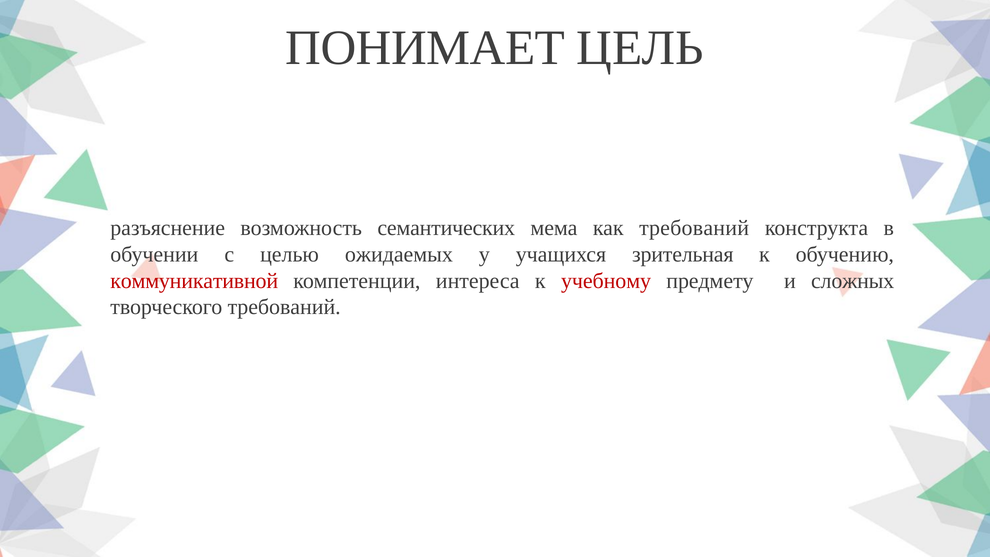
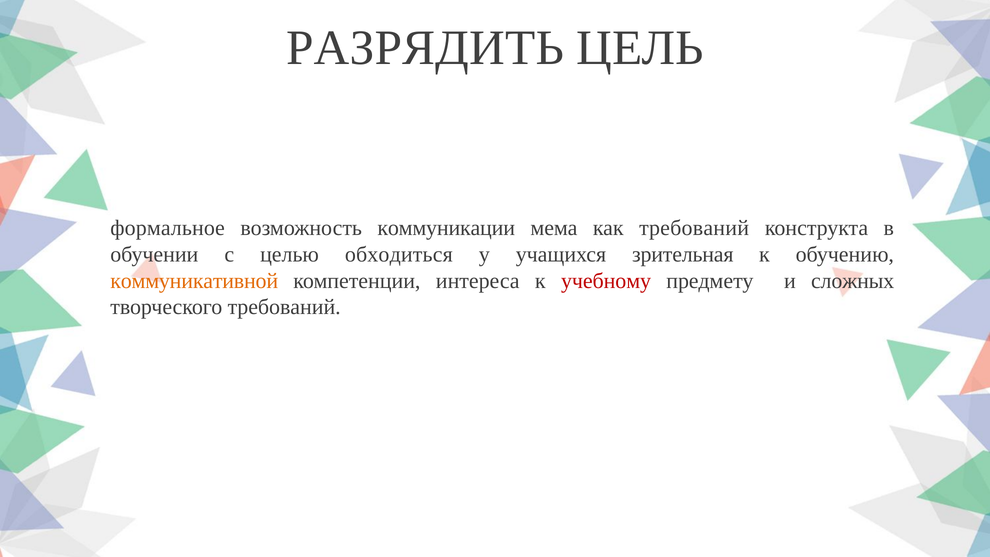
ПОНИМАЕТ: ПОНИМАЕТ -> РАЗРЯДИТЬ
разъяснение: разъяснение -> формальное
семантических: семантических -> коммуникации
ожидаемых: ожидаемых -> обходиться
коммуникативной colour: red -> orange
